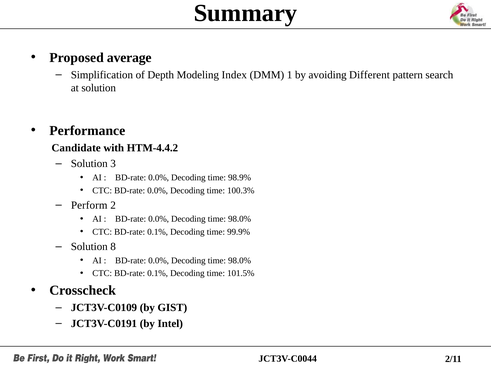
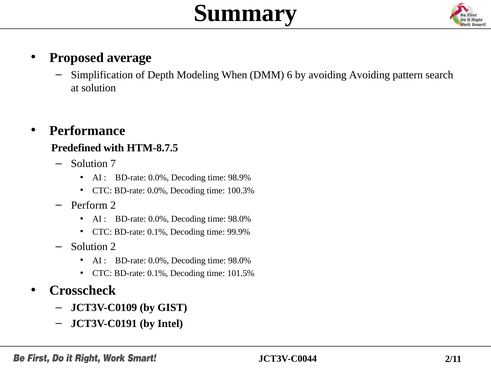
Index: Index -> When
1: 1 -> 6
avoiding Different: Different -> Avoiding
Candidate: Candidate -> Predefined
HTM-4.4.2: HTM-4.4.2 -> HTM-8.7.5
3: 3 -> 7
Solution 8: 8 -> 2
